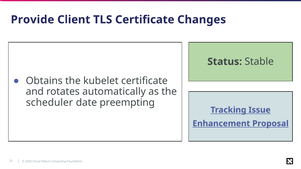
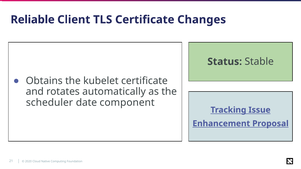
Provide: Provide -> Reliable
preempting: preempting -> component
